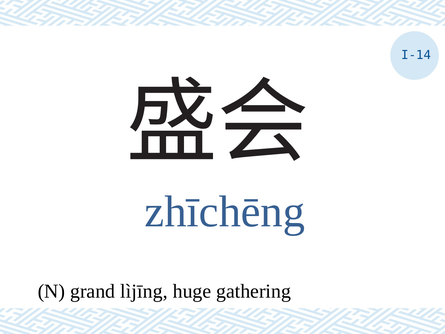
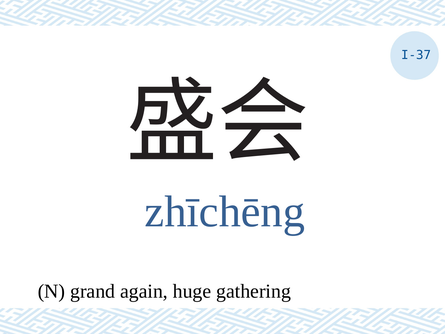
I-14: I-14 -> I-37
lìjīng: lìjīng -> again
